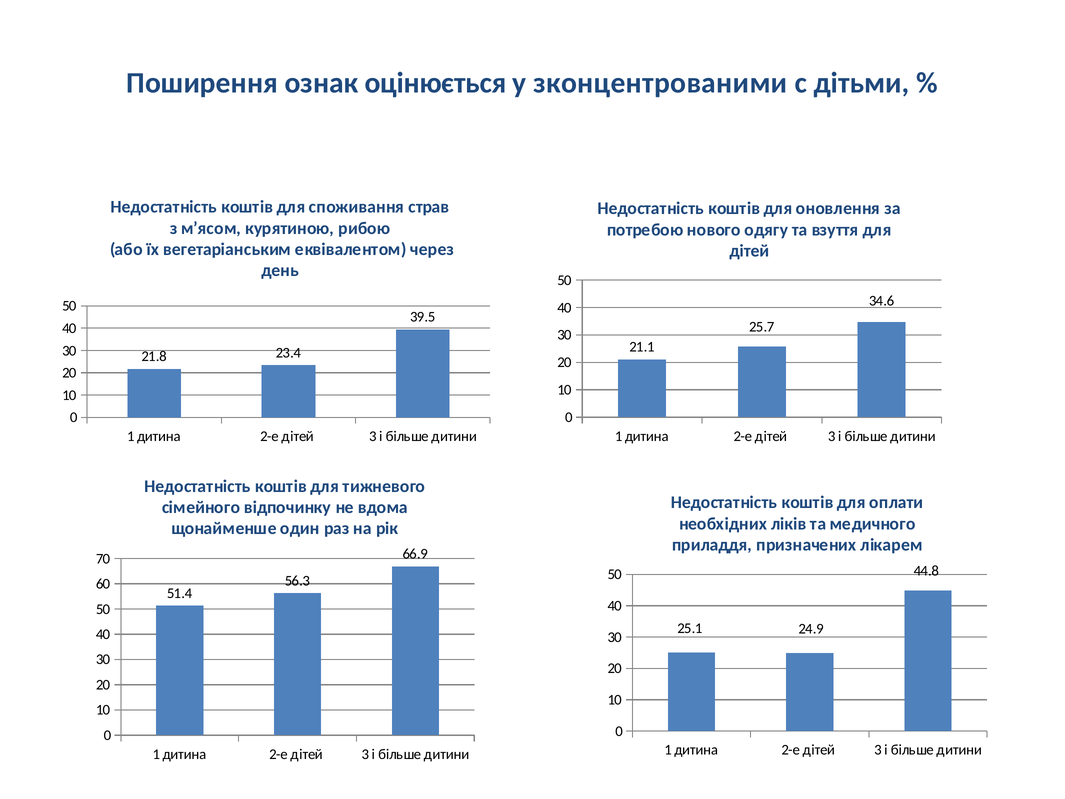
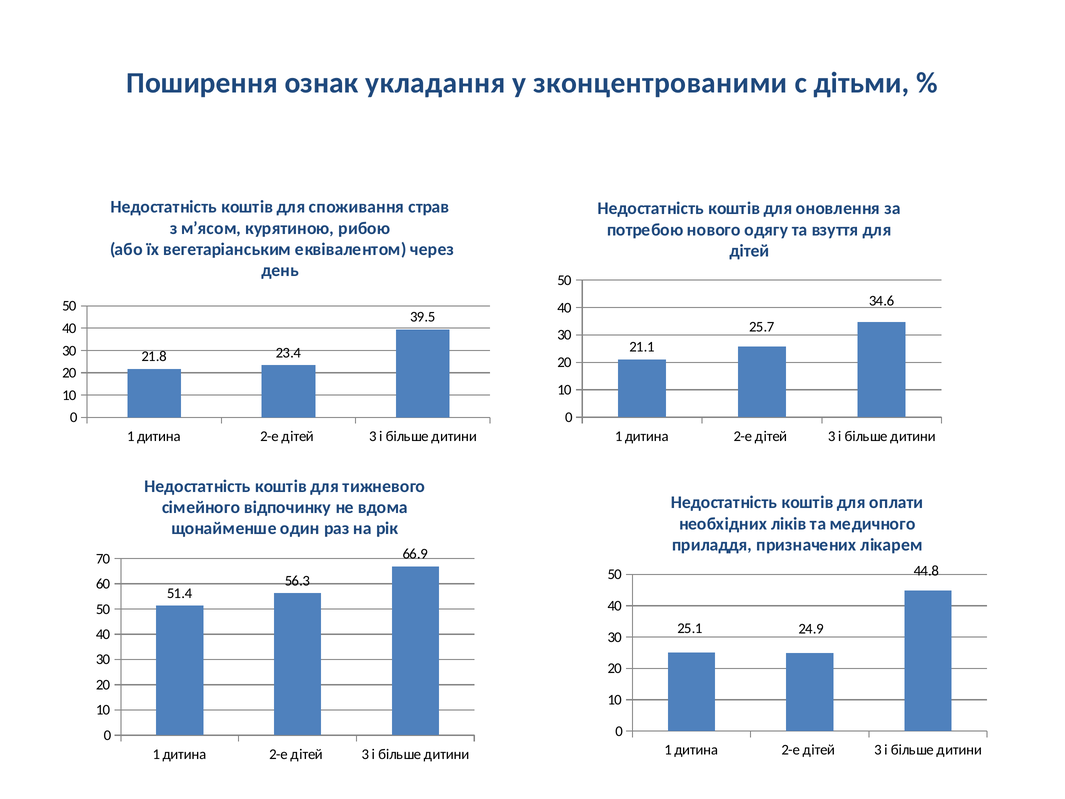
оцінюється: оцінюється -> укладання
